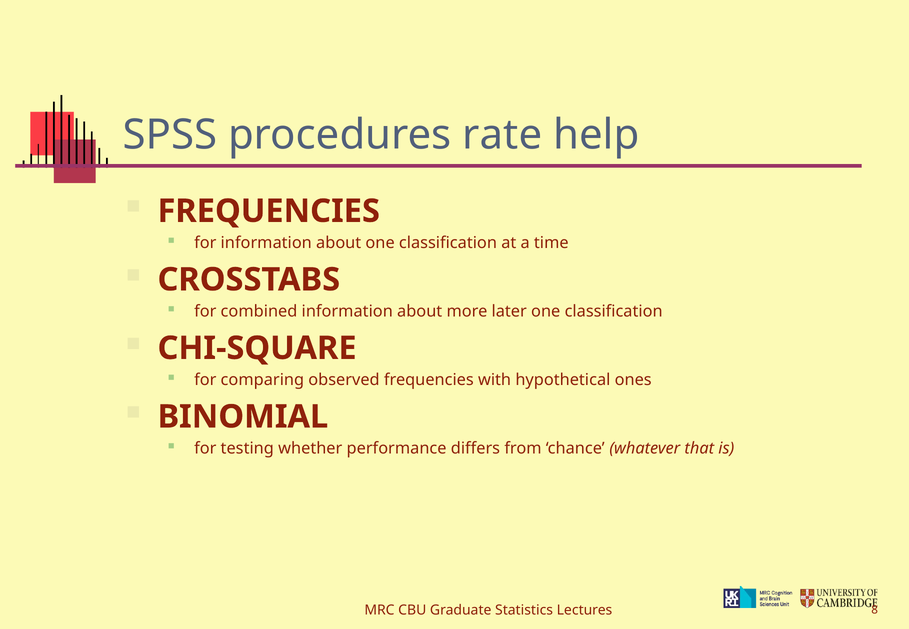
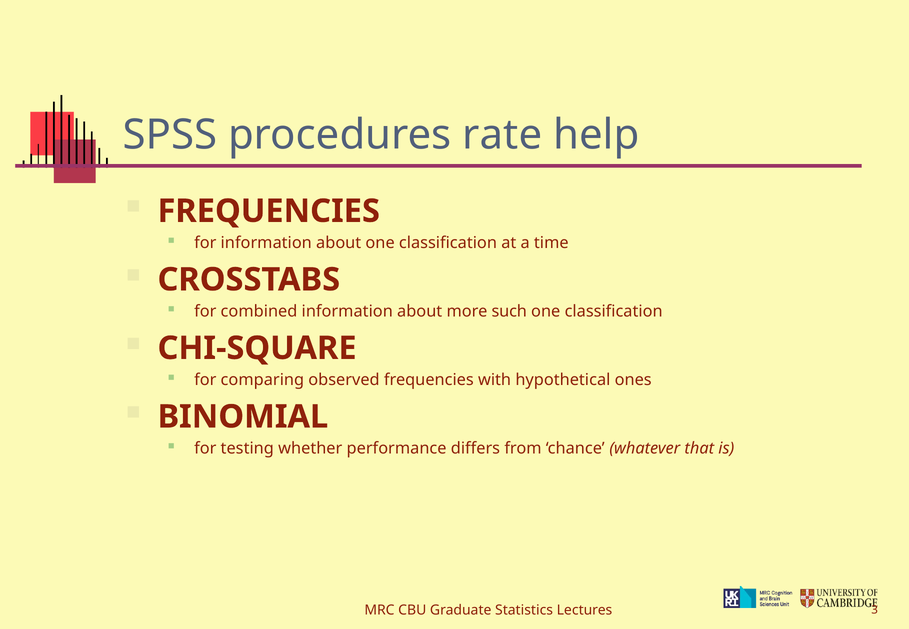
later: later -> such
8: 8 -> 3
